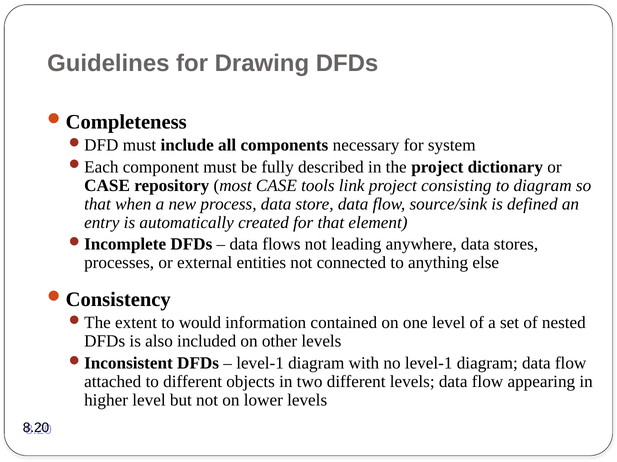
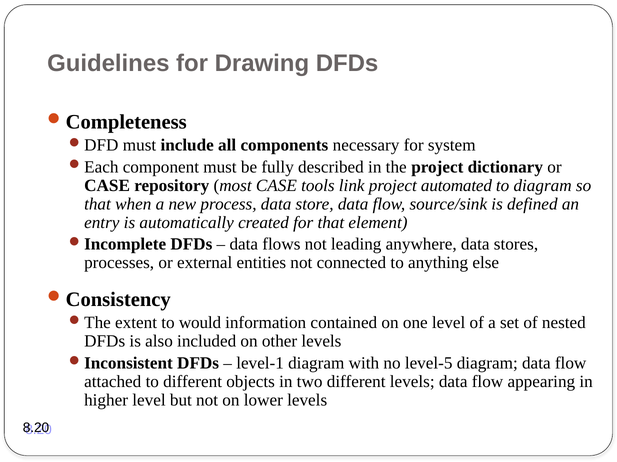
consisting: consisting -> automated
no level-1: level-1 -> level-5
